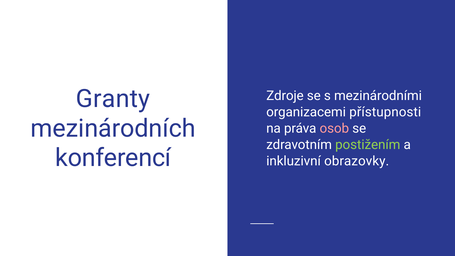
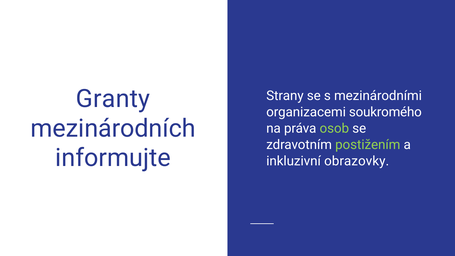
Zdroje: Zdroje -> Strany
přístupnosti: přístupnosti -> soukromého
osob colour: pink -> light green
konferencí: konferencí -> informujte
